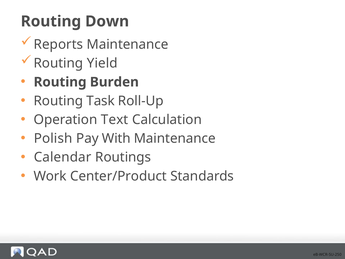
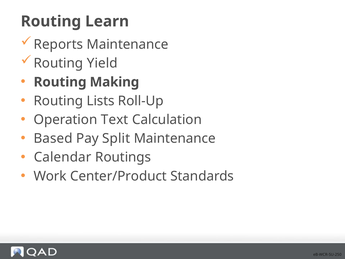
Down: Down -> Learn
Burden: Burden -> Making
Task: Task -> Lists
Polish: Polish -> Based
With: With -> Split
